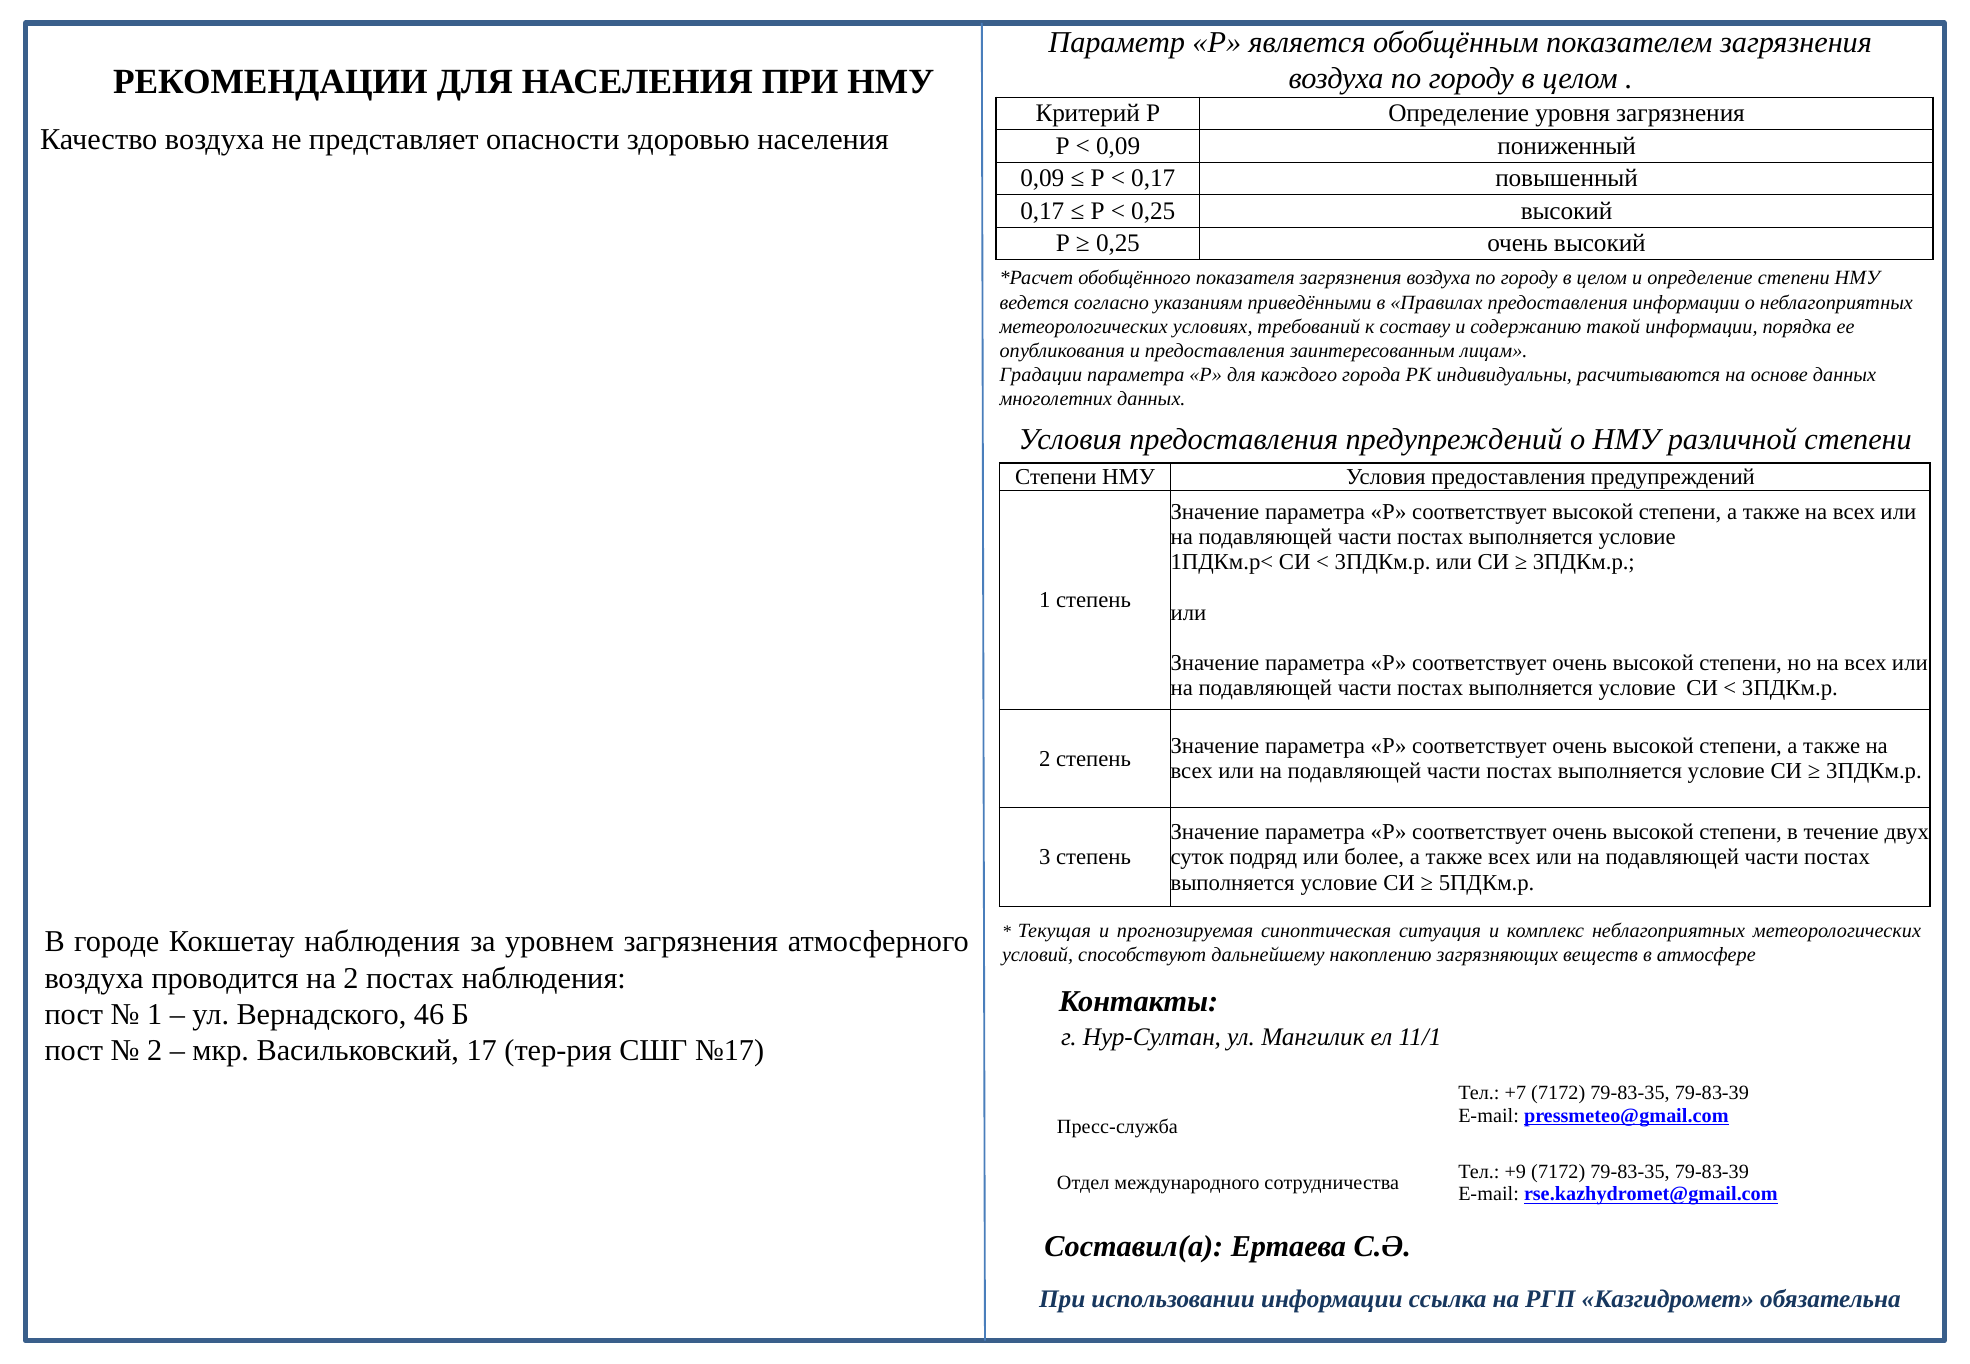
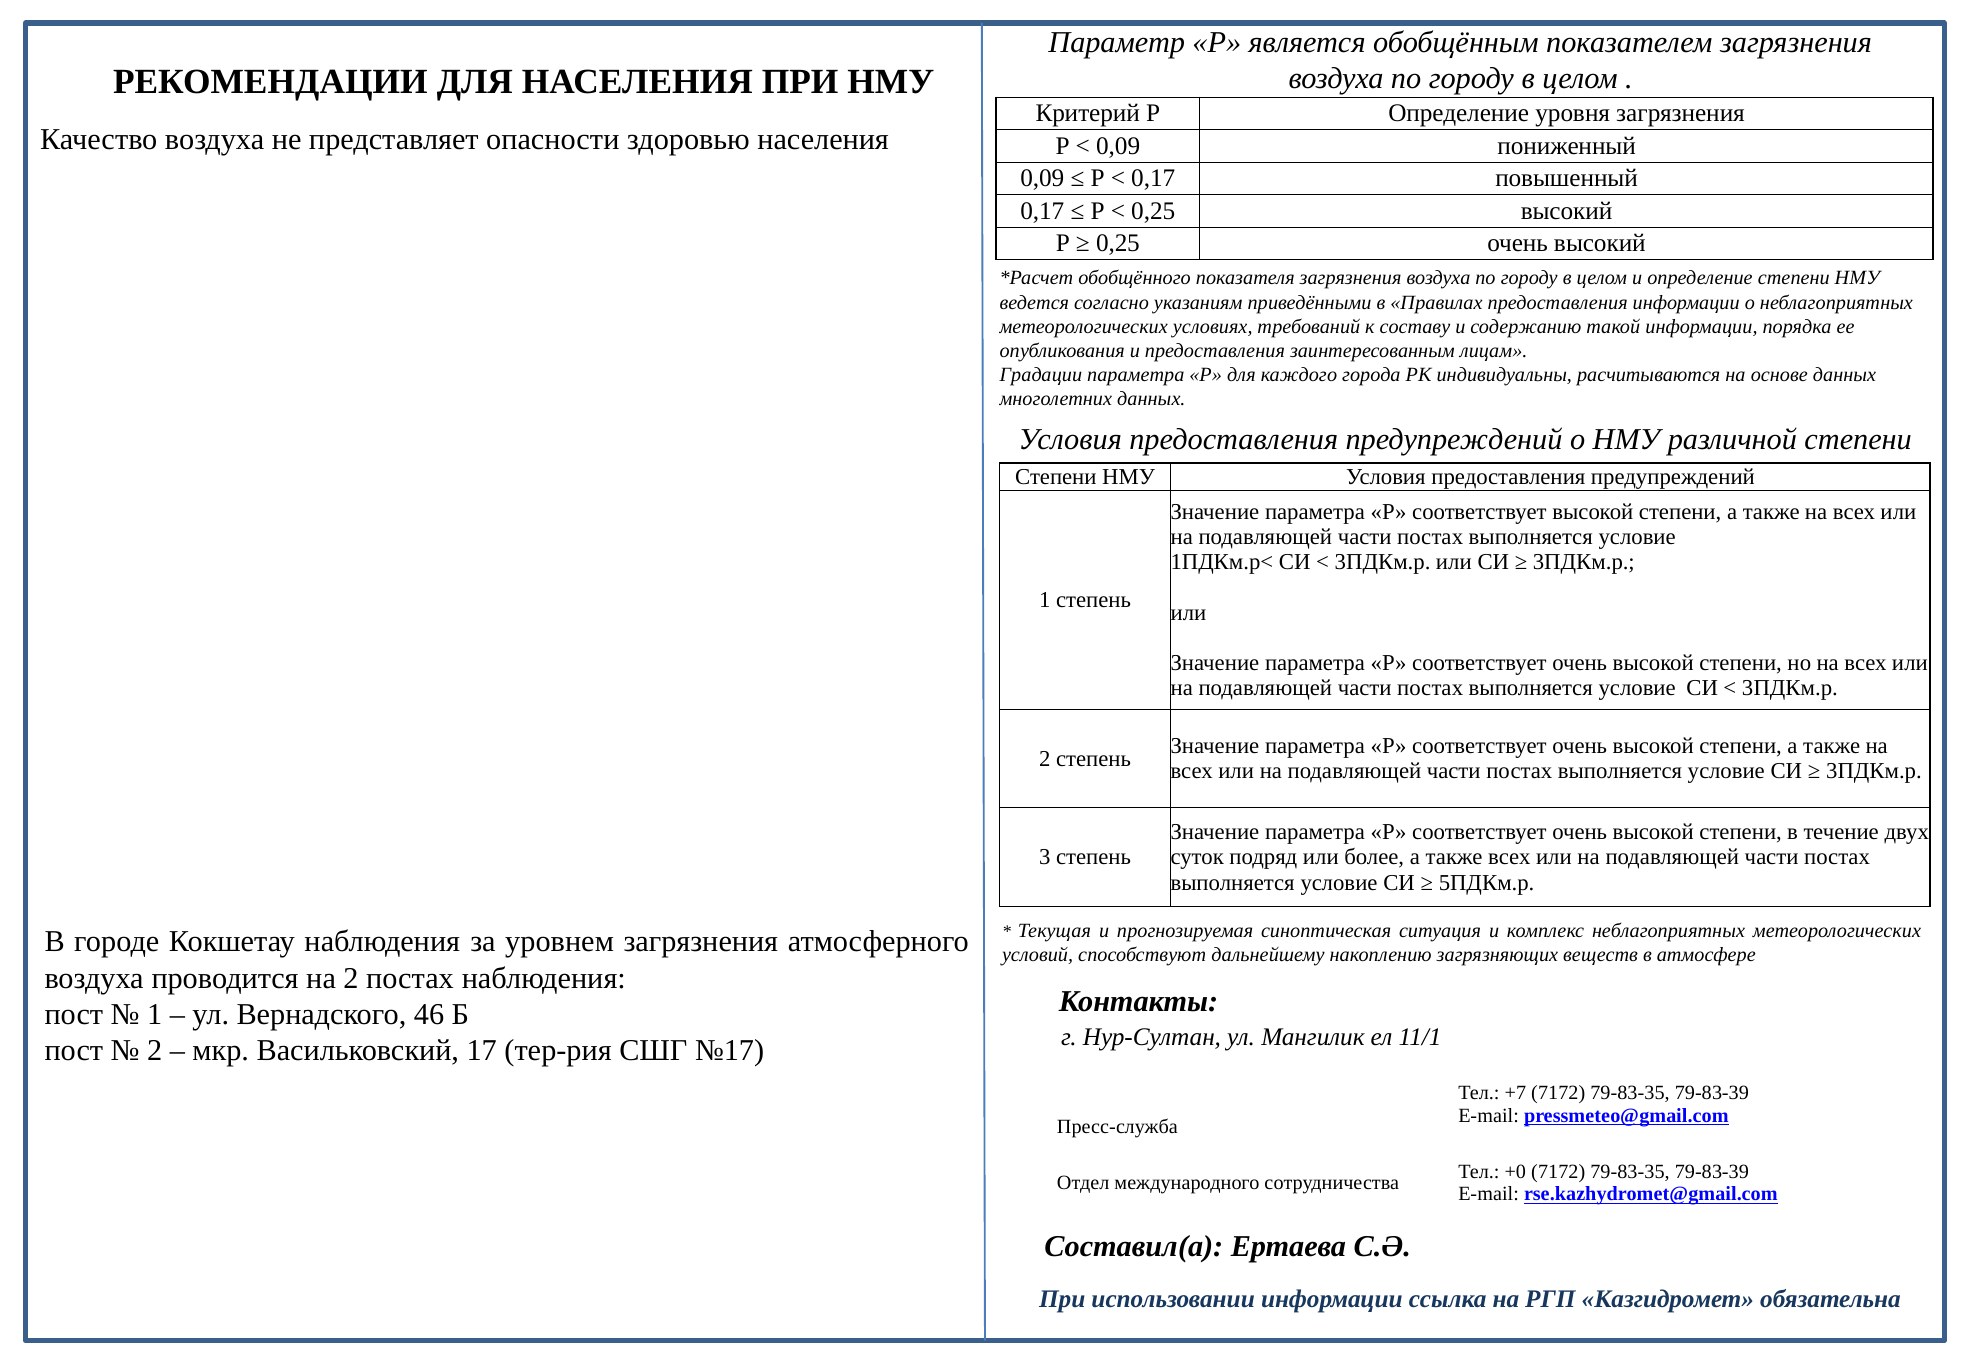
+9: +9 -> +0
